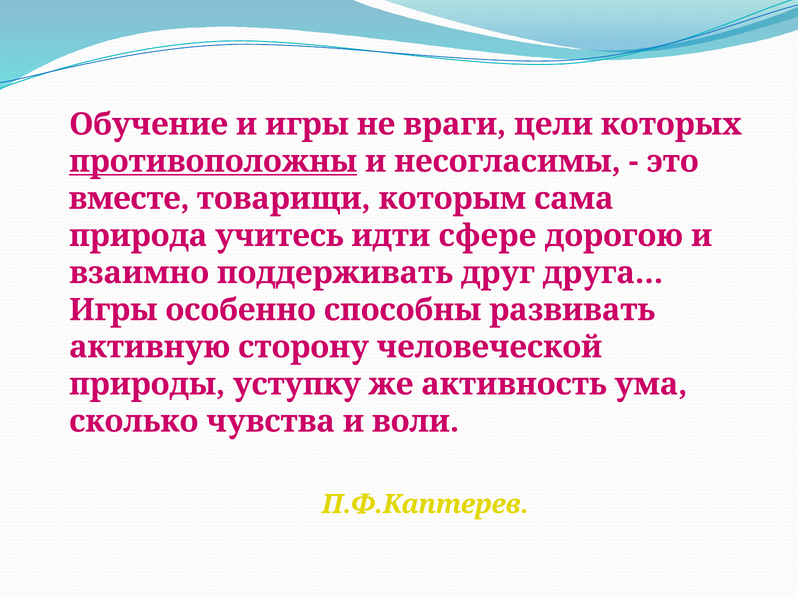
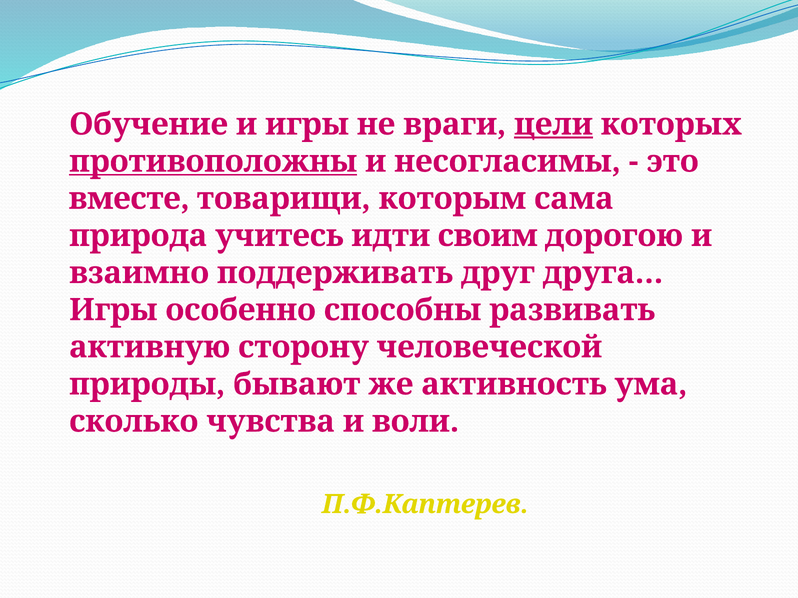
цели underline: none -> present
сфере: сфере -> своим
уступку: уступку -> бывают
